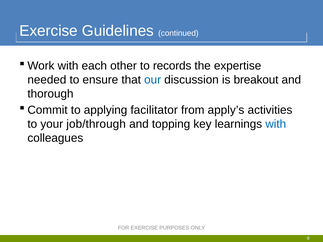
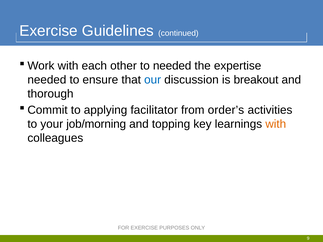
to records: records -> needed
apply’s: apply’s -> order’s
job/through: job/through -> job/morning
with at (276, 124) colour: blue -> orange
